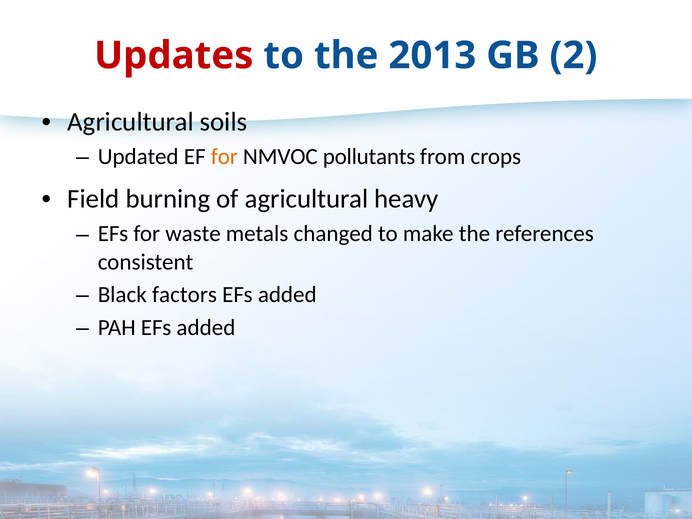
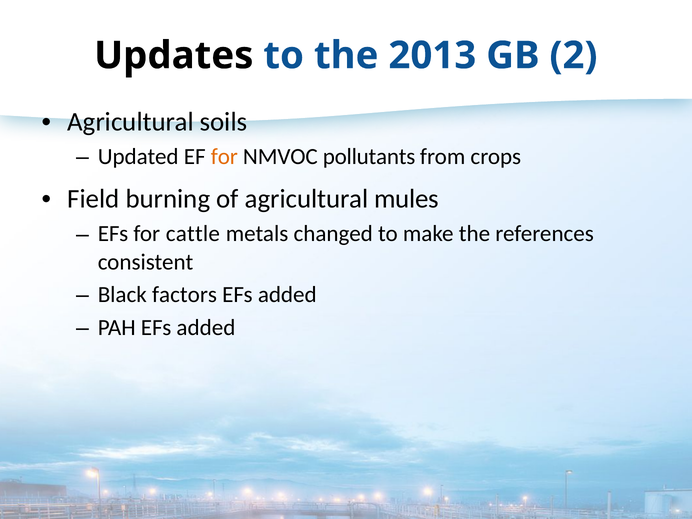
Updates colour: red -> black
heavy: heavy -> mules
waste: waste -> cattle
